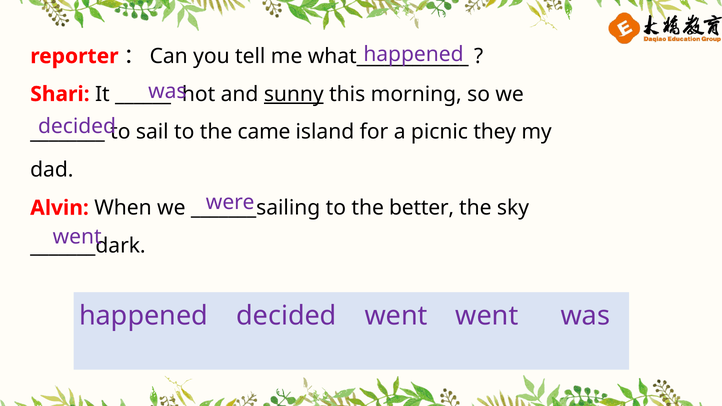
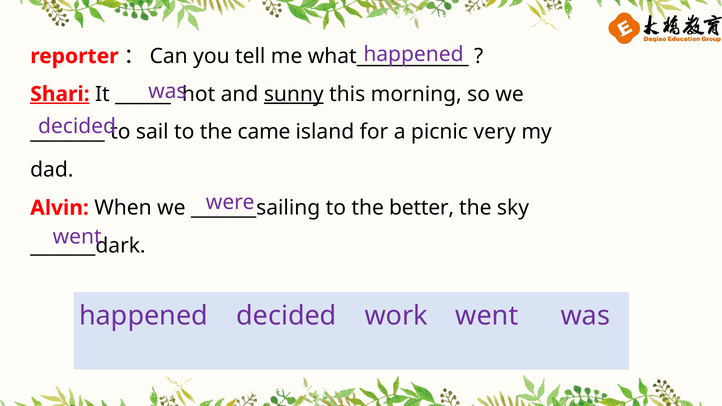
Shari underline: none -> present
they: they -> very
decided went: went -> work
